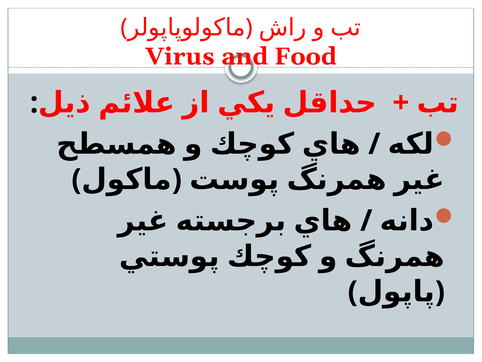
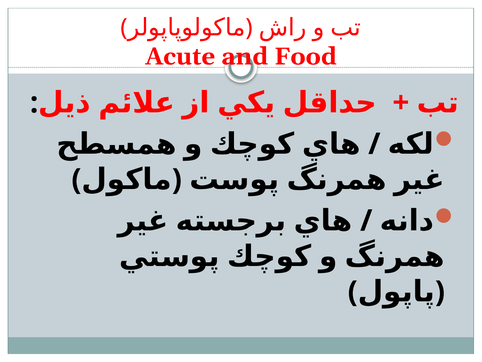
Virus: Virus -> Acute
